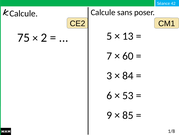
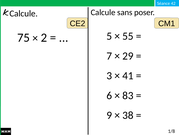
13: 13 -> 55
60: 60 -> 29
84: 84 -> 41
53: 53 -> 83
85: 85 -> 38
